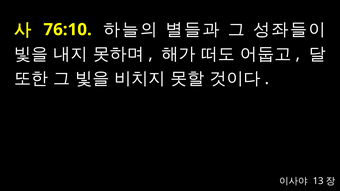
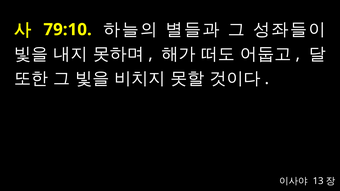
76:10: 76:10 -> 79:10
